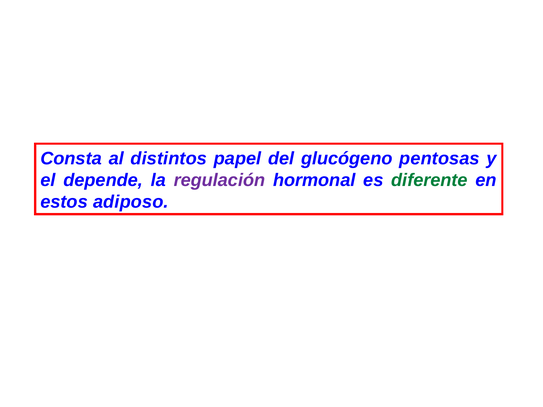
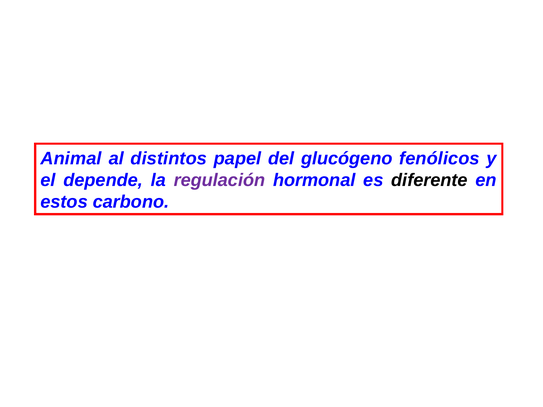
Consta: Consta -> Animal
pentosas: pentosas -> fenólicos
diferente colour: green -> black
adiposo: adiposo -> carbono
